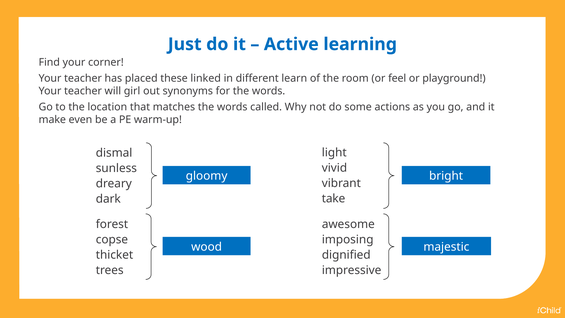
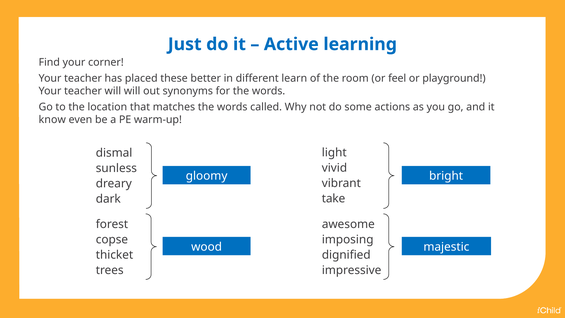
linked: linked -> better
will girl: girl -> will
make: make -> know
